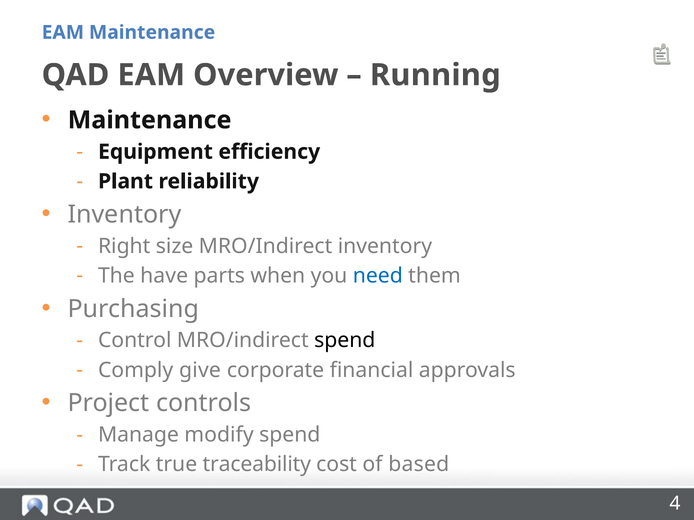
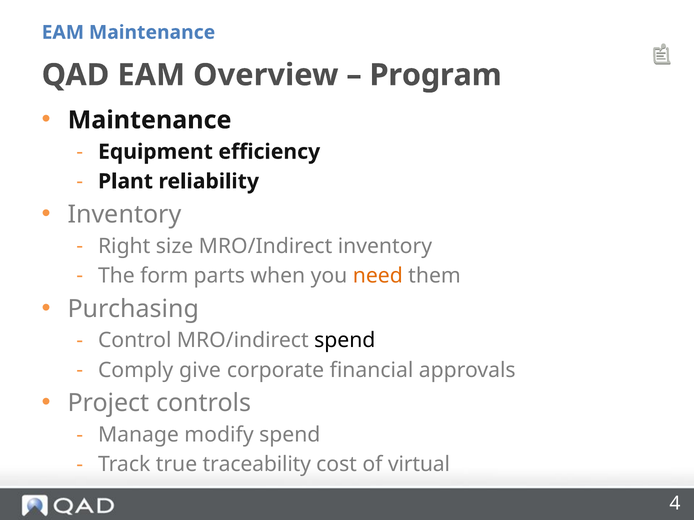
Running: Running -> Program
have: have -> form
need colour: blue -> orange
based: based -> virtual
